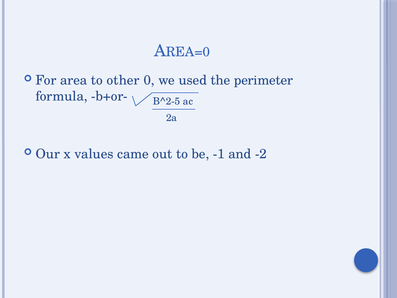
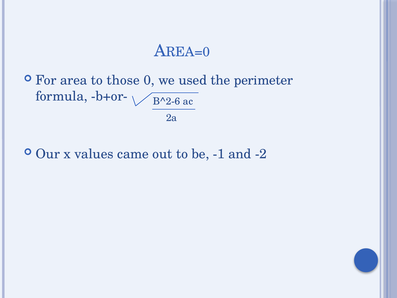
other: other -> those
B^2-5: B^2-5 -> B^2-6
